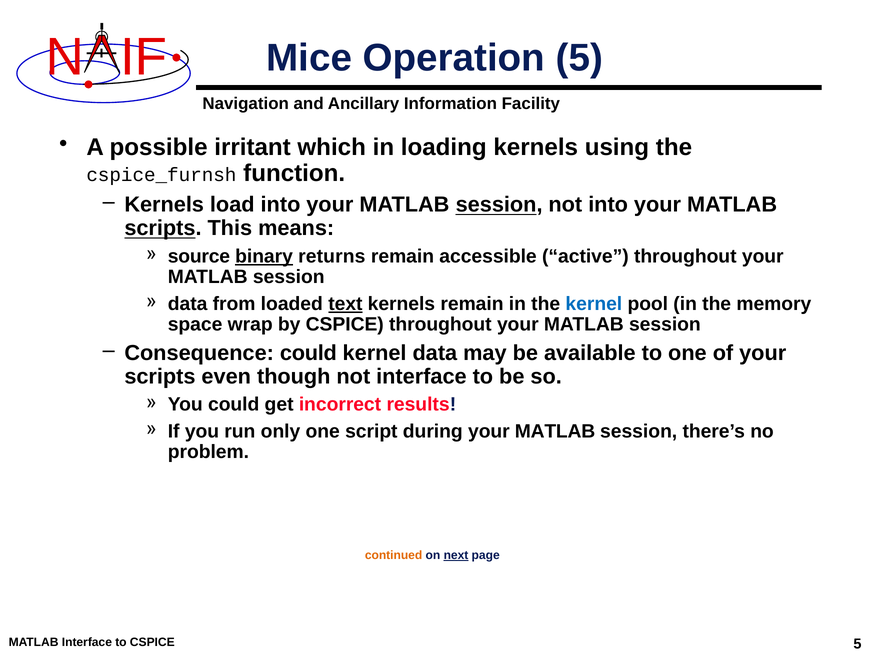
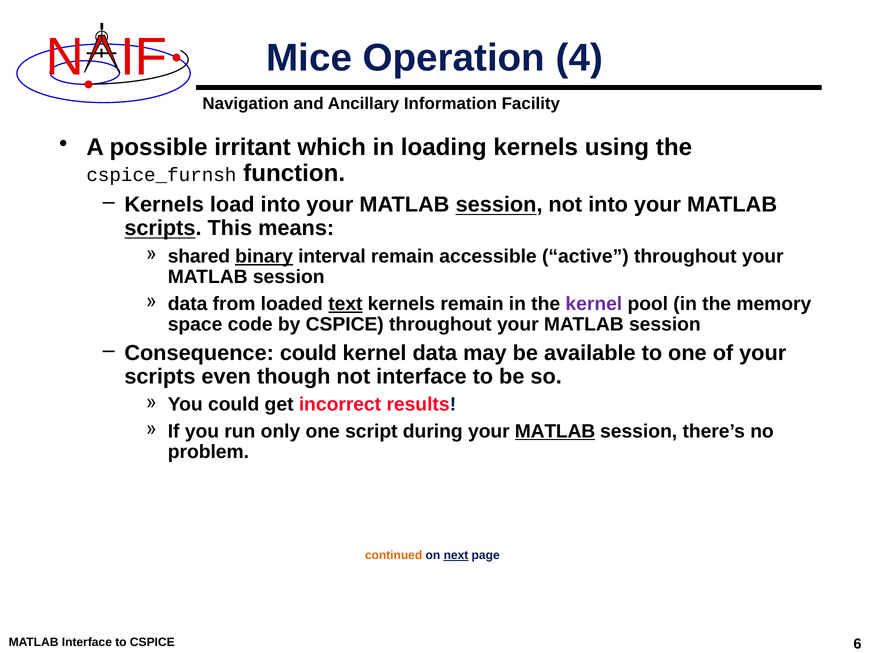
Operation 5: 5 -> 4
source: source -> shared
returns: returns -> interval
kernel at (594, 304) colour: blue -> purple
wrap: wrap -> code
MATLAB at (555, 431) underline: none -> present
CSPICE 5: 5 -> 6
